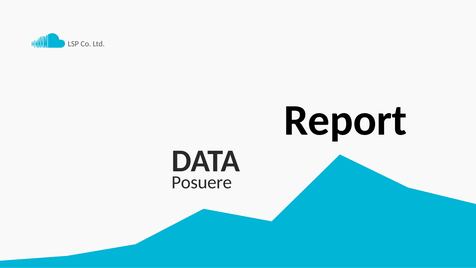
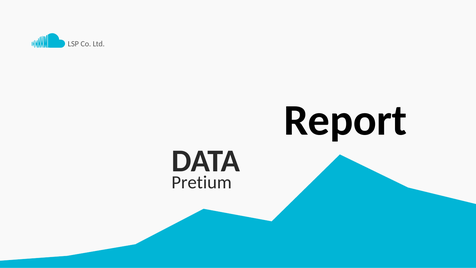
Posuere: Posuere -> Pretium
